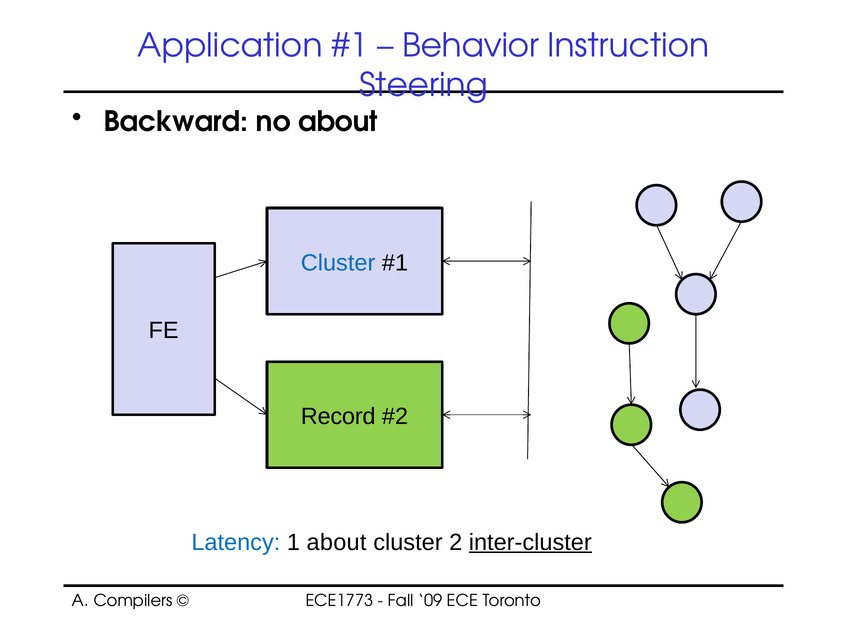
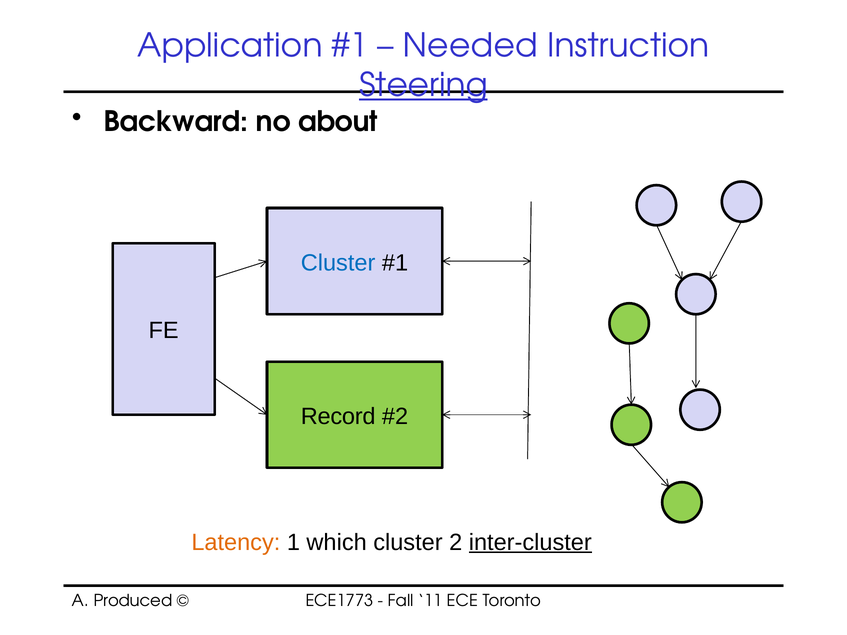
Behavior: Behavior -> Needed
Steering underline: none -> present
Latency colour: blue -> orange
1 about: about -> which
Compilers: Compilers -> Produced
09: 09 -> 11
